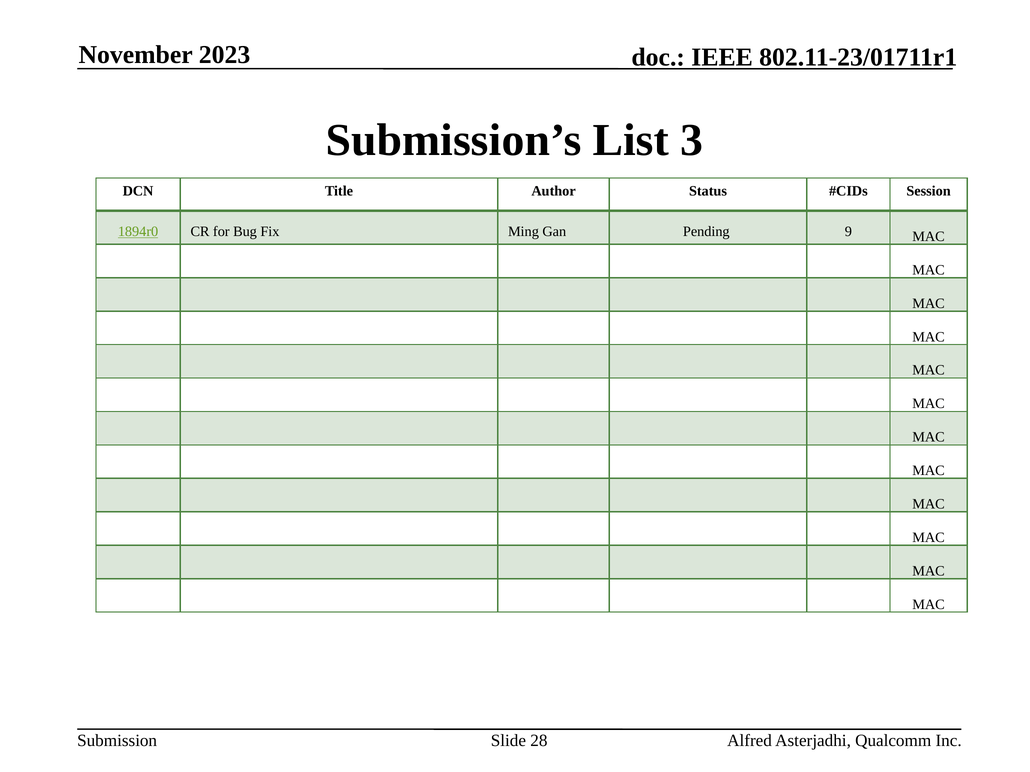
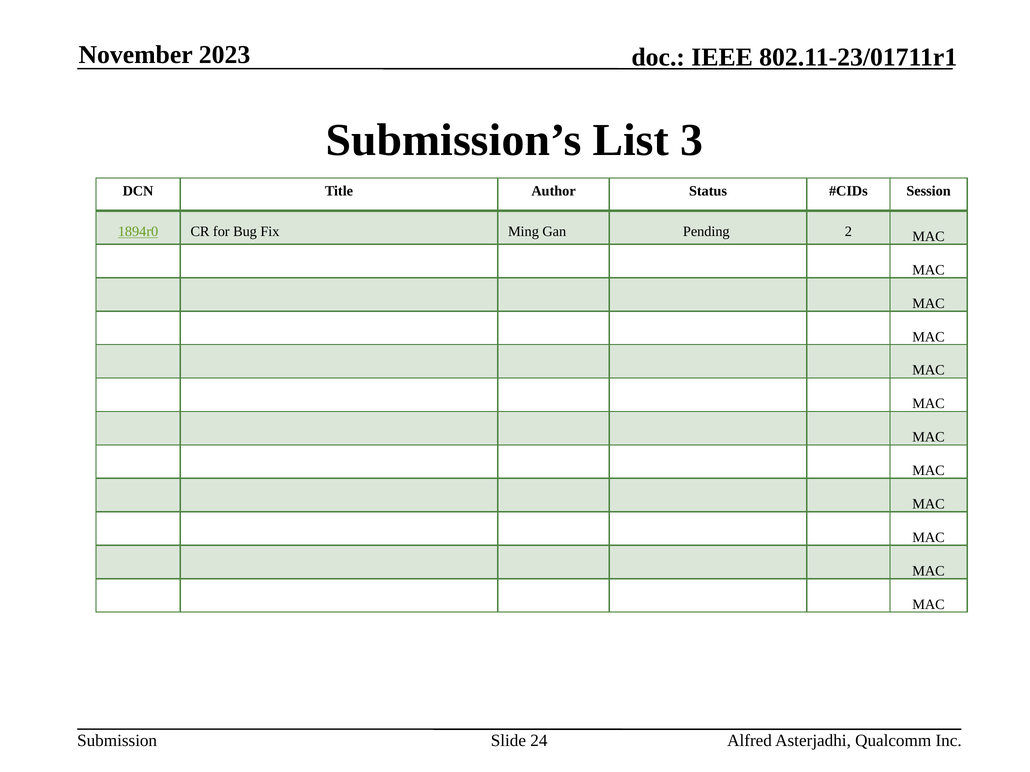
9: 9 -> 2
28: 28 -> 24
